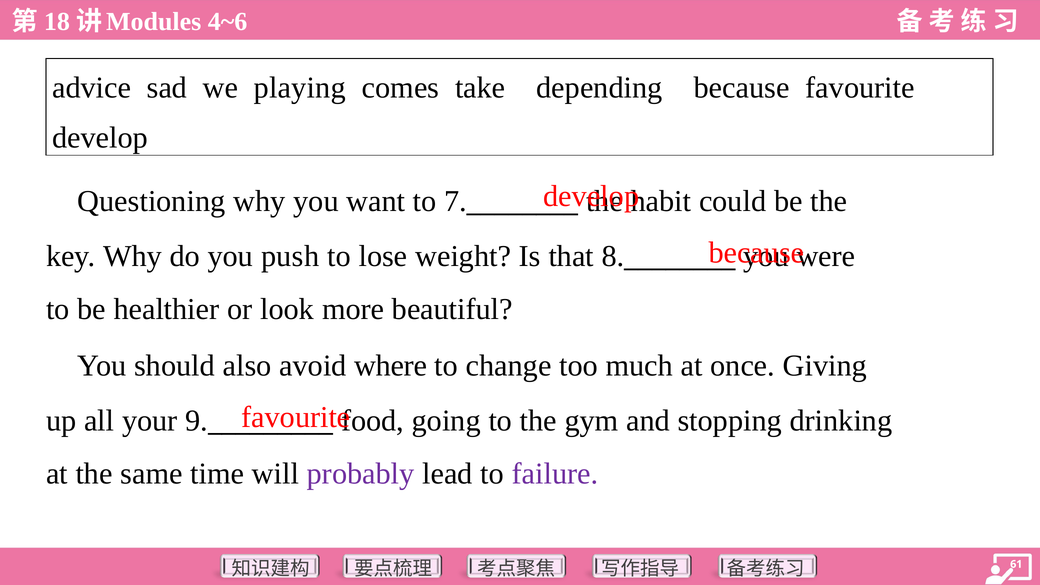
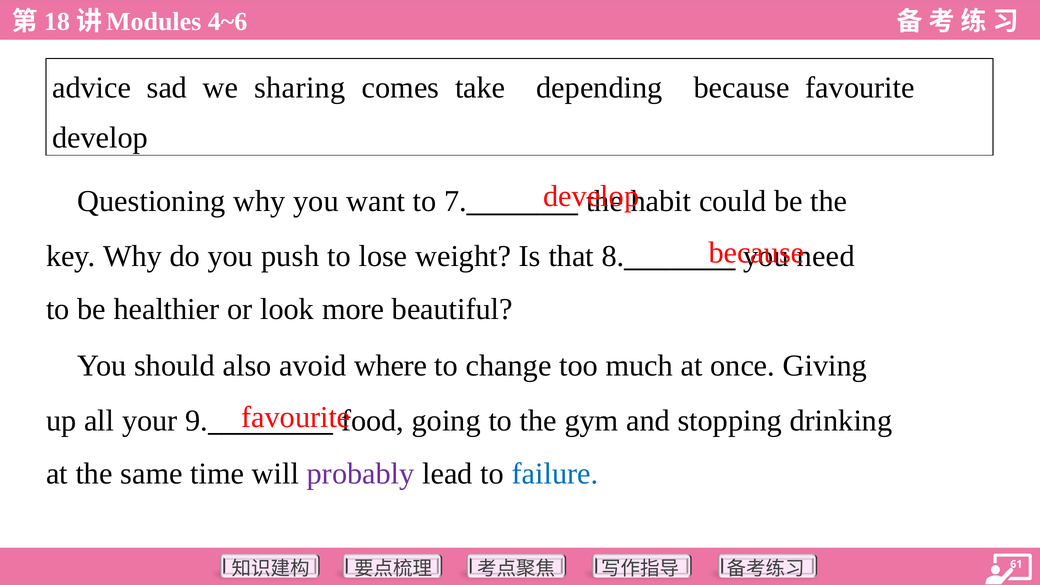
playing: playing -> sharing
were: were -> need
failure colour: purple -> blue
